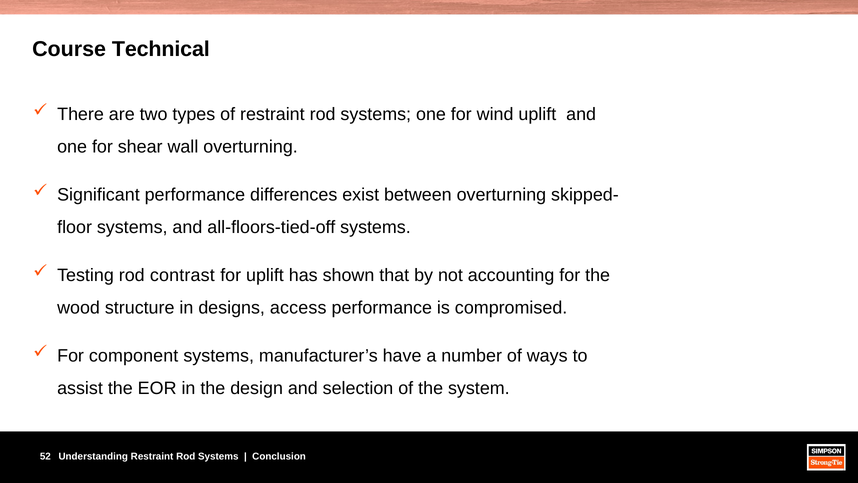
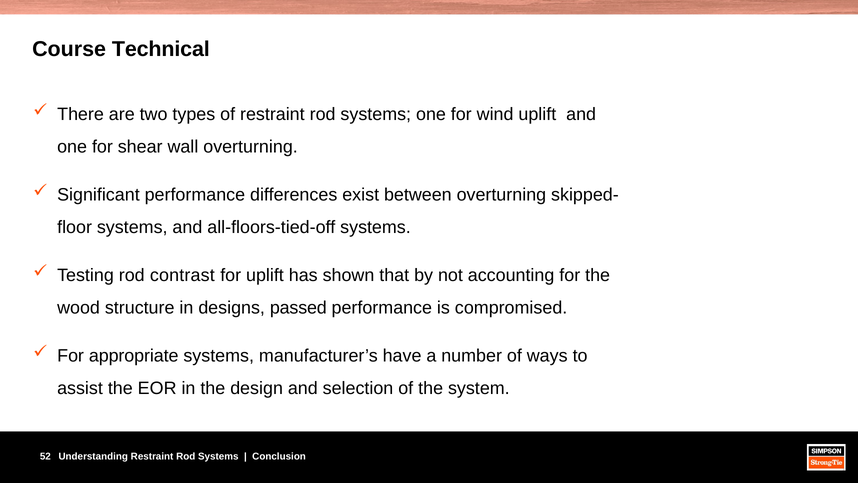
access: access -> passed
component: component -> appropriate
